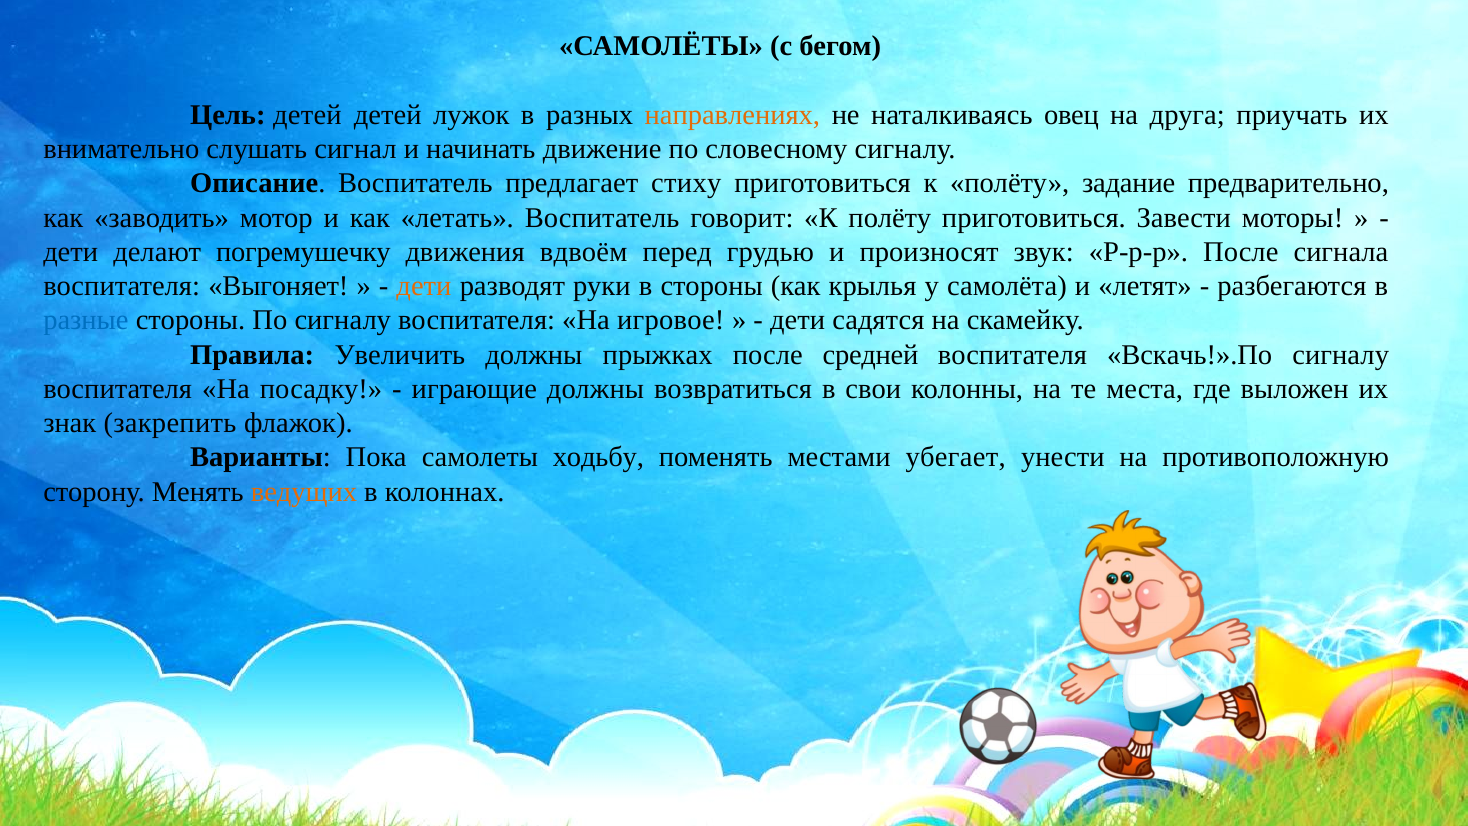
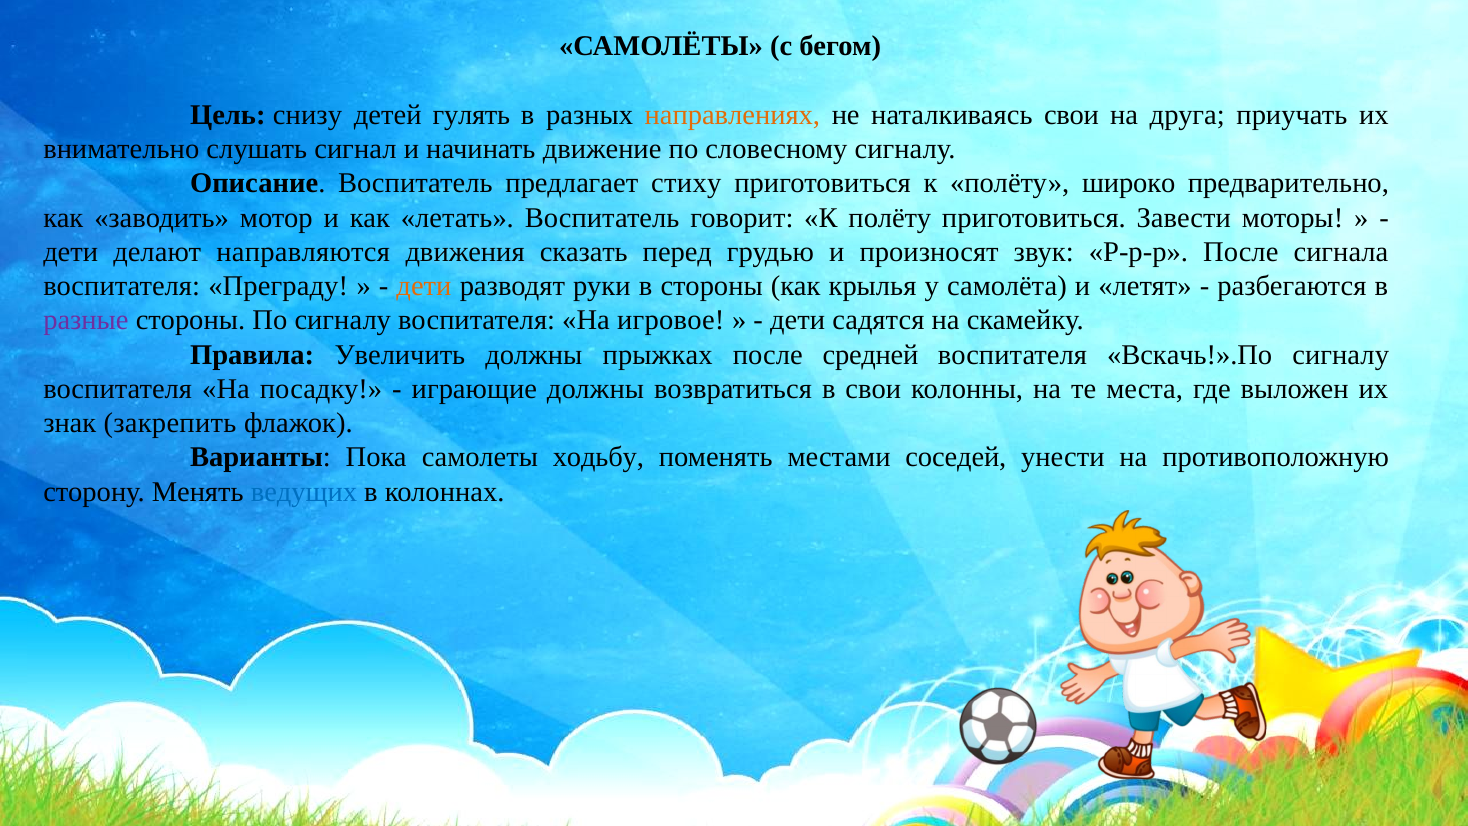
Цель детей: детей -> снизу
лужок: лужок -> гулять
наталкиваясь овец: овец -> свои
задание: задание -> широко
погремушечку: погремушечку -> направляются
вдвоём: вдвоём -> сказать
Выгоняет: Выгоняет -> Преграду
разные colour: blue -> purple
убегает: убегает -> соседей
ведущих colour: orange -> blue
